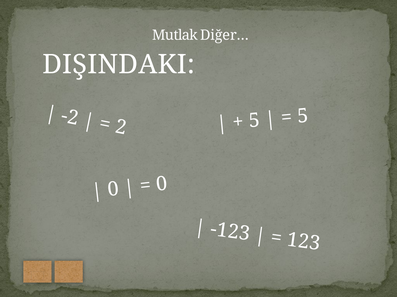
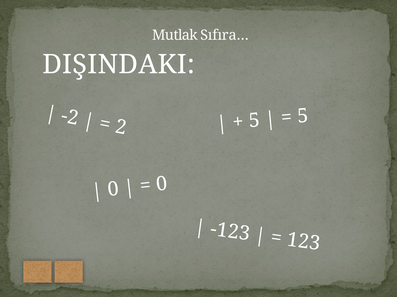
Diğer…: Diğer… -> Sıfıra…
